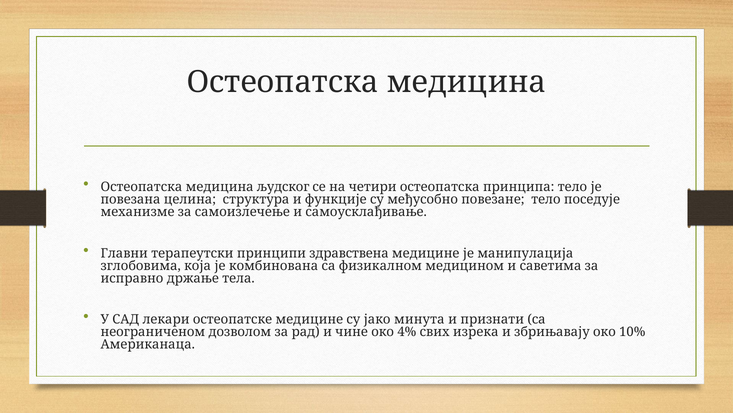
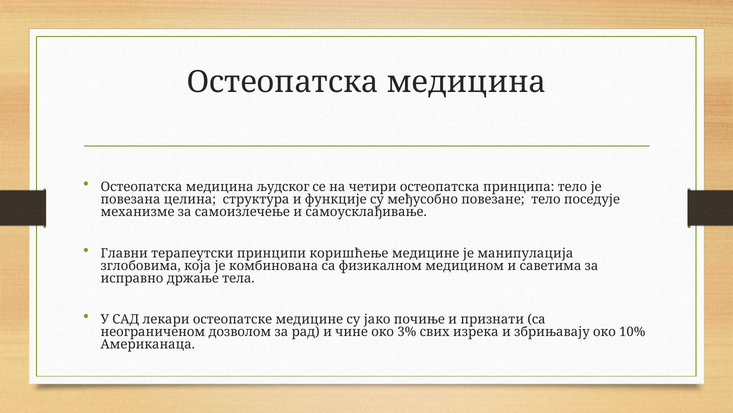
здравствена: здравствена -> коришћење
минута: минута -> почиње
4%: 4% -> 3%
